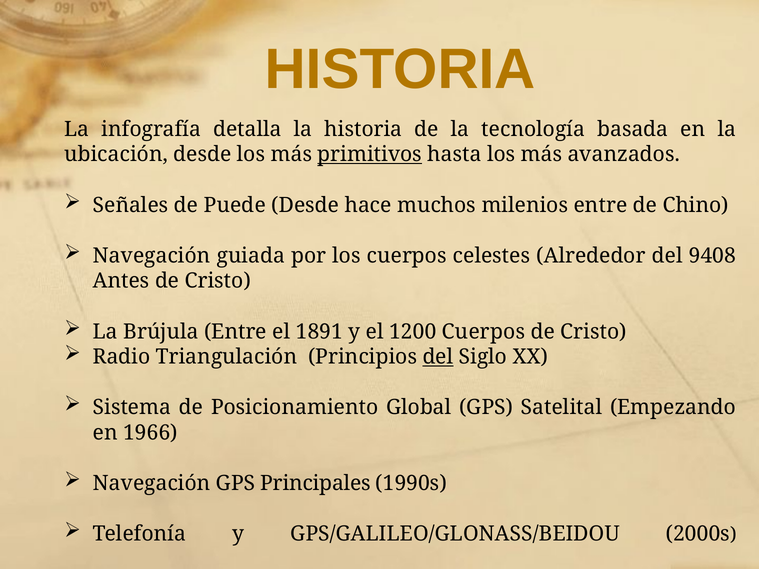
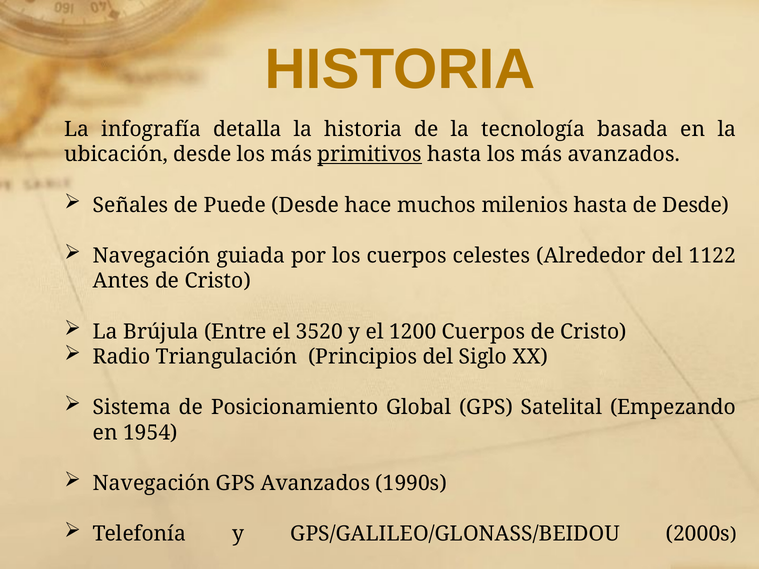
milenios entre: entre -> hasta
de Chino: Chino -> Desde
9408: 9408 -> 1122
1891: 1891 -> 3520
del at (438, 357) underline: present -> none
1966: 1966 -> 1954
GPS Principales: Principales -> Avanzados
